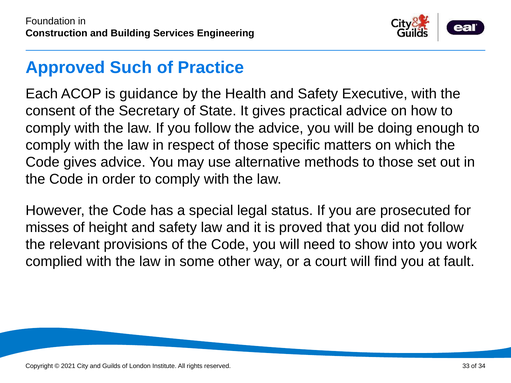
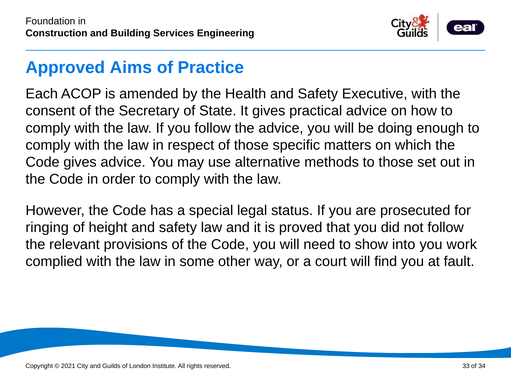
Such: Such -> Aims
guidance: guidance -> amended
misses: misses -> ringing
